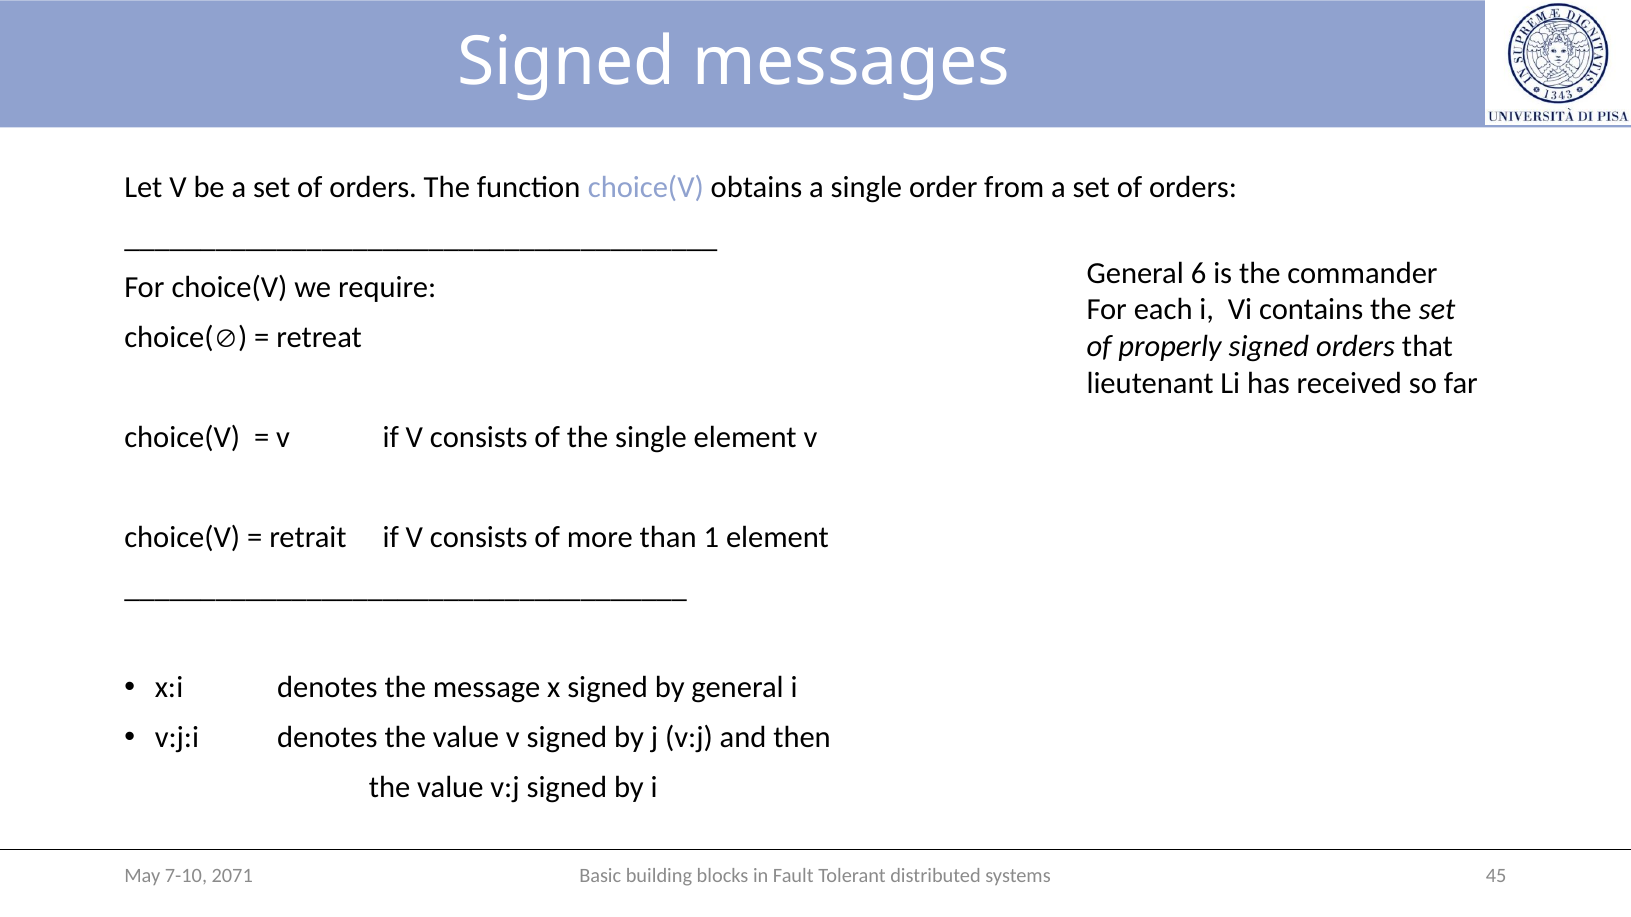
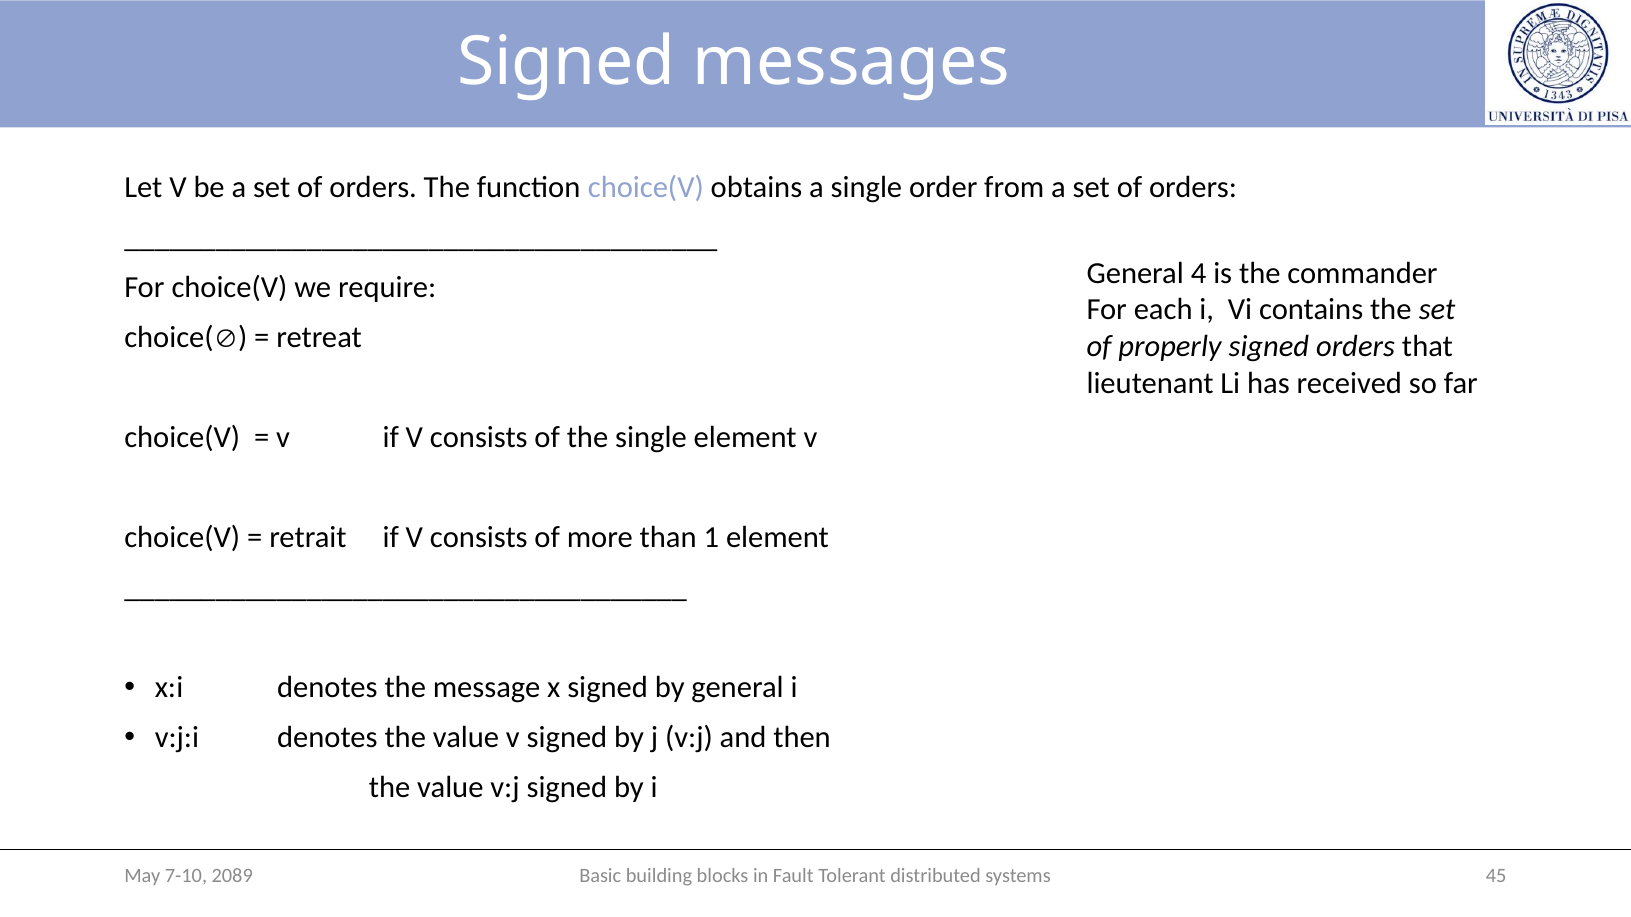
6: 6 -> 4
2071: 2071 -> 2089
